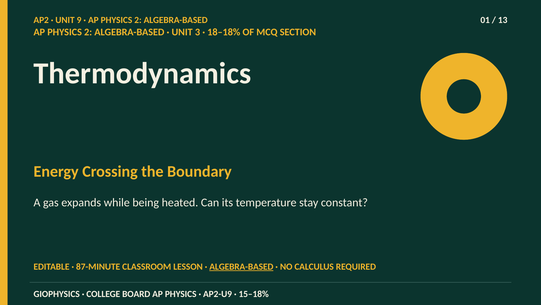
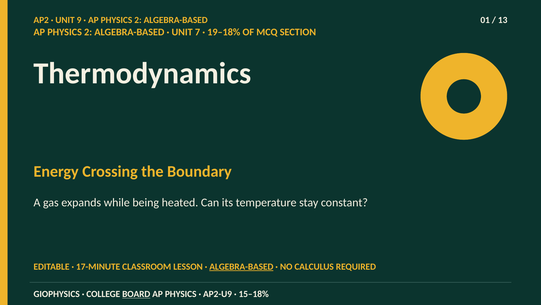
3: 3 -> 7
18–18%: 18–18% -> 19–18%
87-MINUTE: 87-MINUTE -> 17-MINUTE
BOARD underline: none -> present
